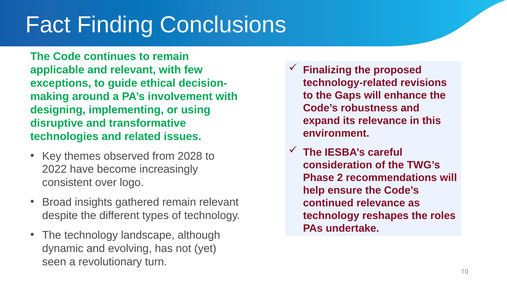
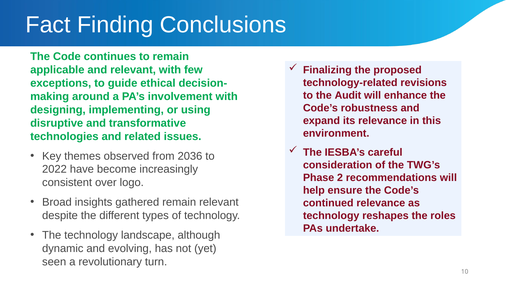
Gaps: Gaps -> Audit
2028: 2028 -> 2036
